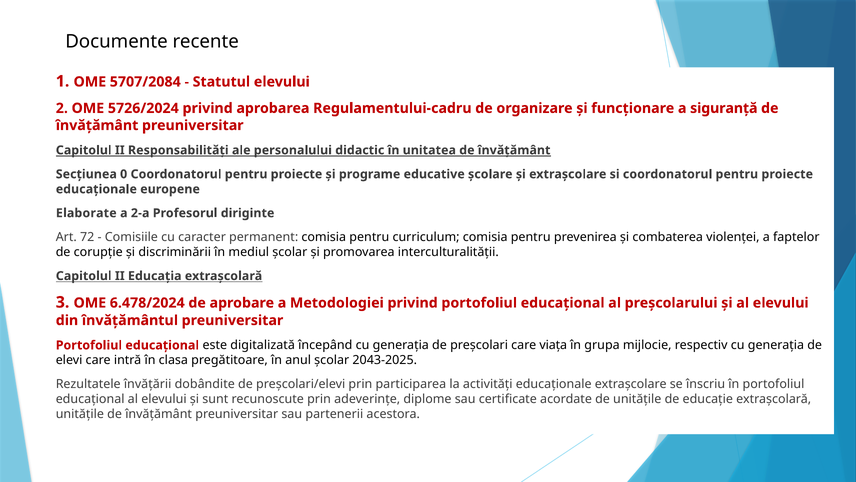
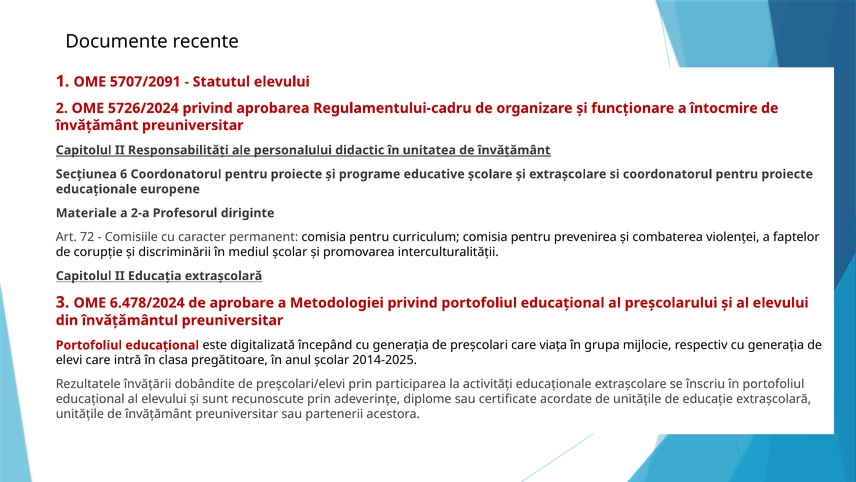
5707/2084: 5707/2084 -> 5707/2091
siguranță: siguranță -> întocmire
0: 0 -> 6
Elaborate: Elaborate -> Materiale
2043-2025: 2043-2025 -> 2014-2025
